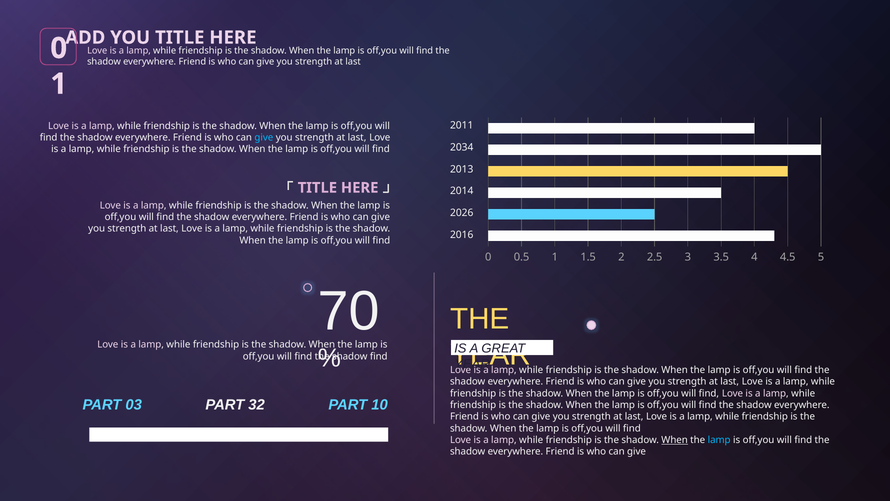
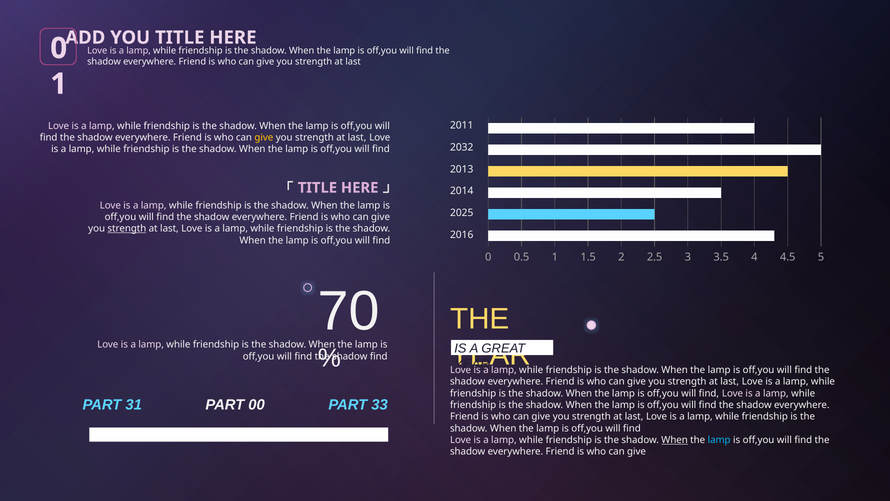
give at (264, 137) colour: light blue -> yellow
2034: 2034 -> 2032
2026: 2026 -> 2025
strength at (127, 229) underline: none -> present
03: 03 -> 31
32: 32 -> 00
10: 10 -> 33
